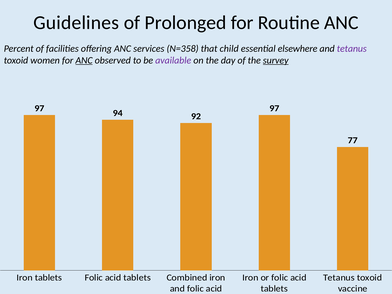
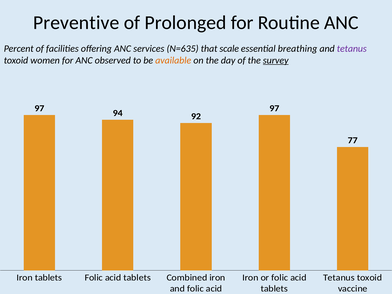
Guidelines: Guidelines -> Preventive
N=358: N=358 -> N=635
child: child -> scale
elsewhere: elsewhere -> breathing
ANC at (84, 60) underline: present -> none
available colour: purple -> orange
